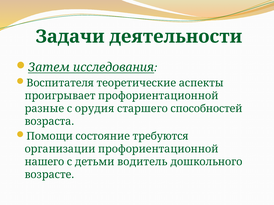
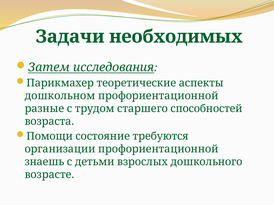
деятельности: деятельности -> необходимых
Воспитателя: Воспитателя -> Парикмахер
проигрывает: проигрывает -> дошкольном
орудия: орудия -> трудом
нашего: нашего -> знаешь
водитель: водитель -> взрослых
